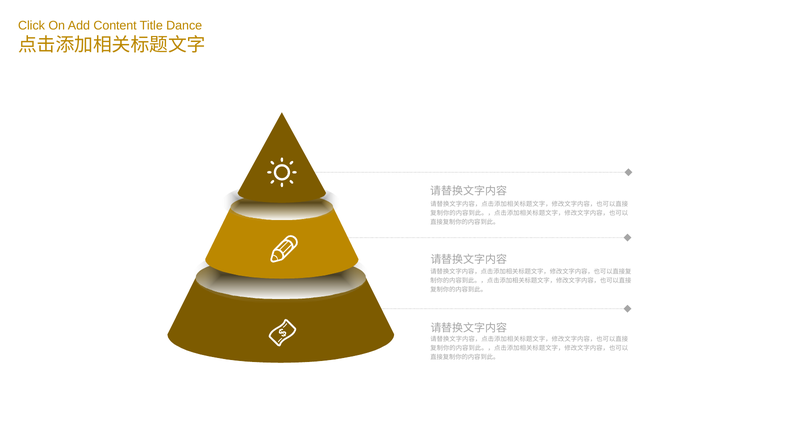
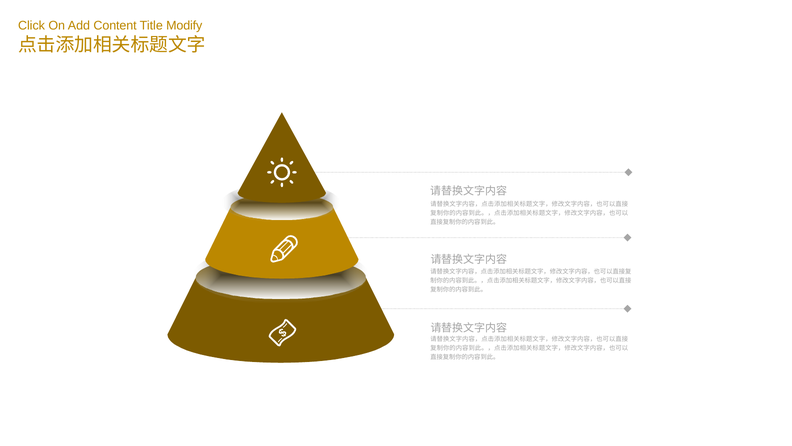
Dance: Dance -> Modify
